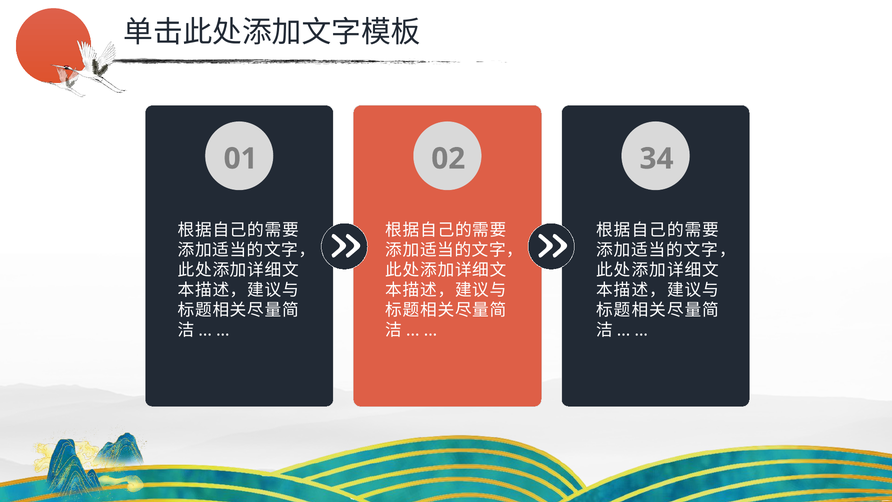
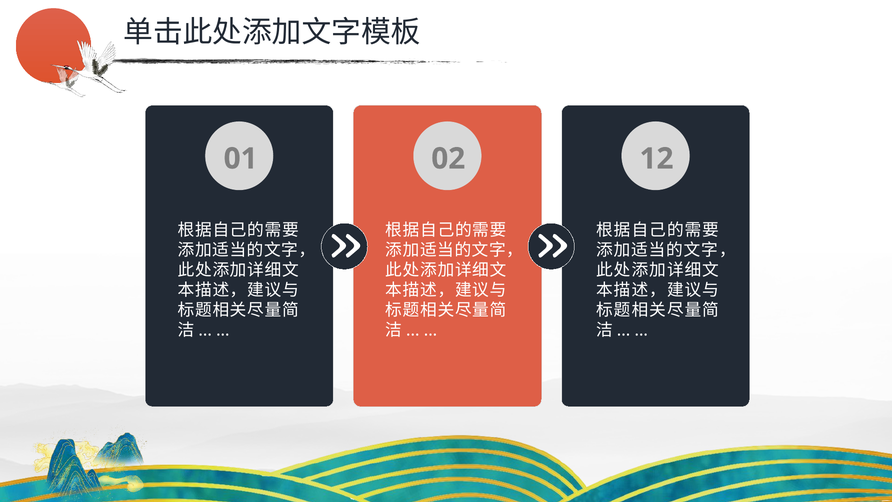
34: 34 -> 12
